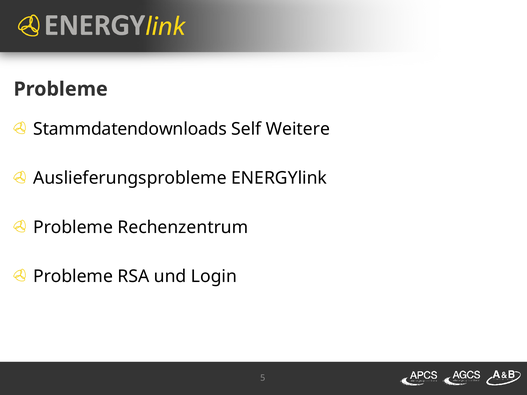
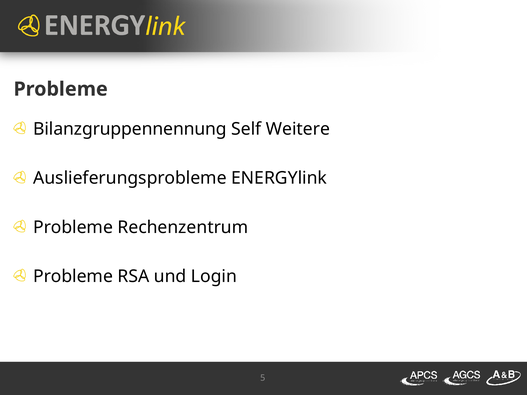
Stammdatendownloads: Stammdatendownloads -> Bilanzgruppennennung
